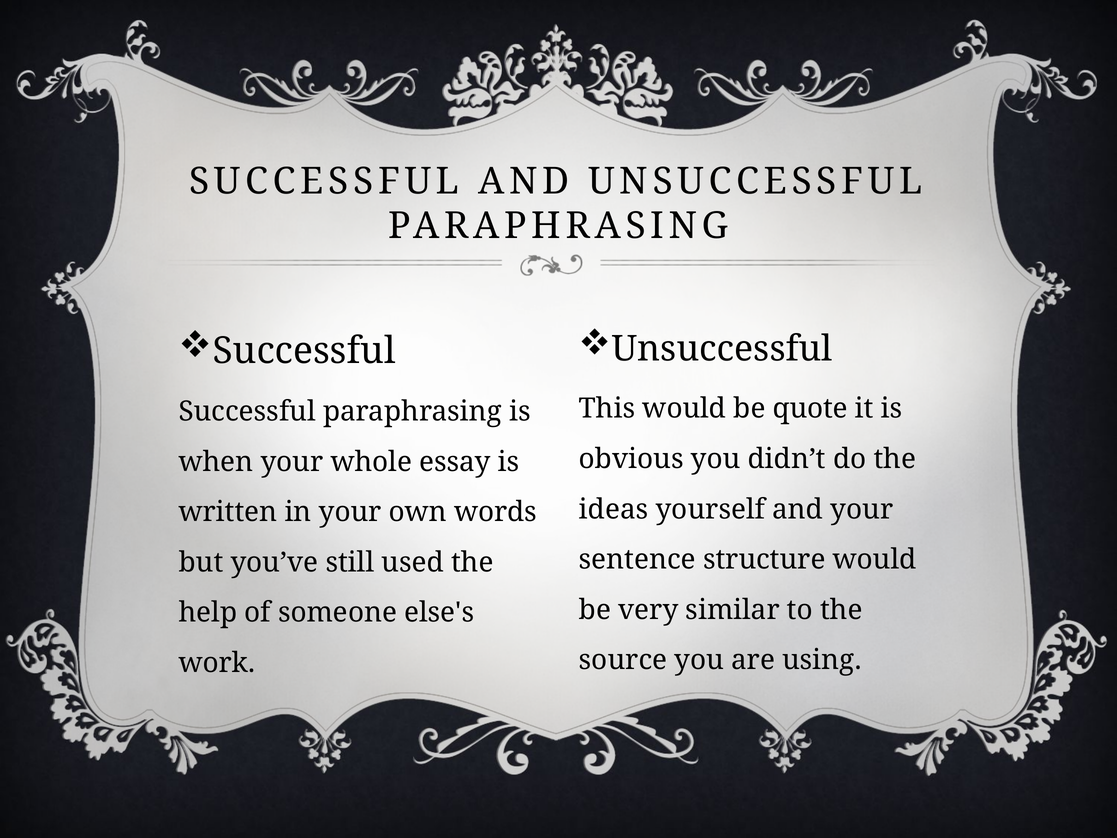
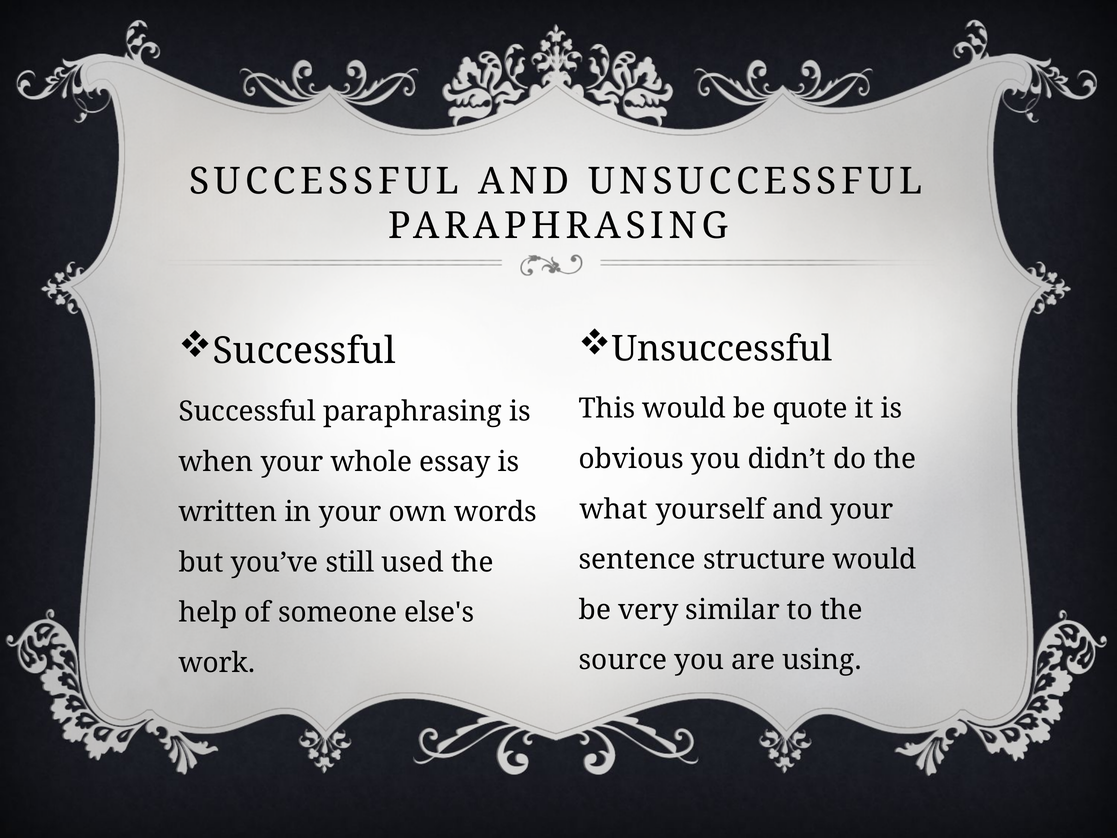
ideas: ideas -> what
